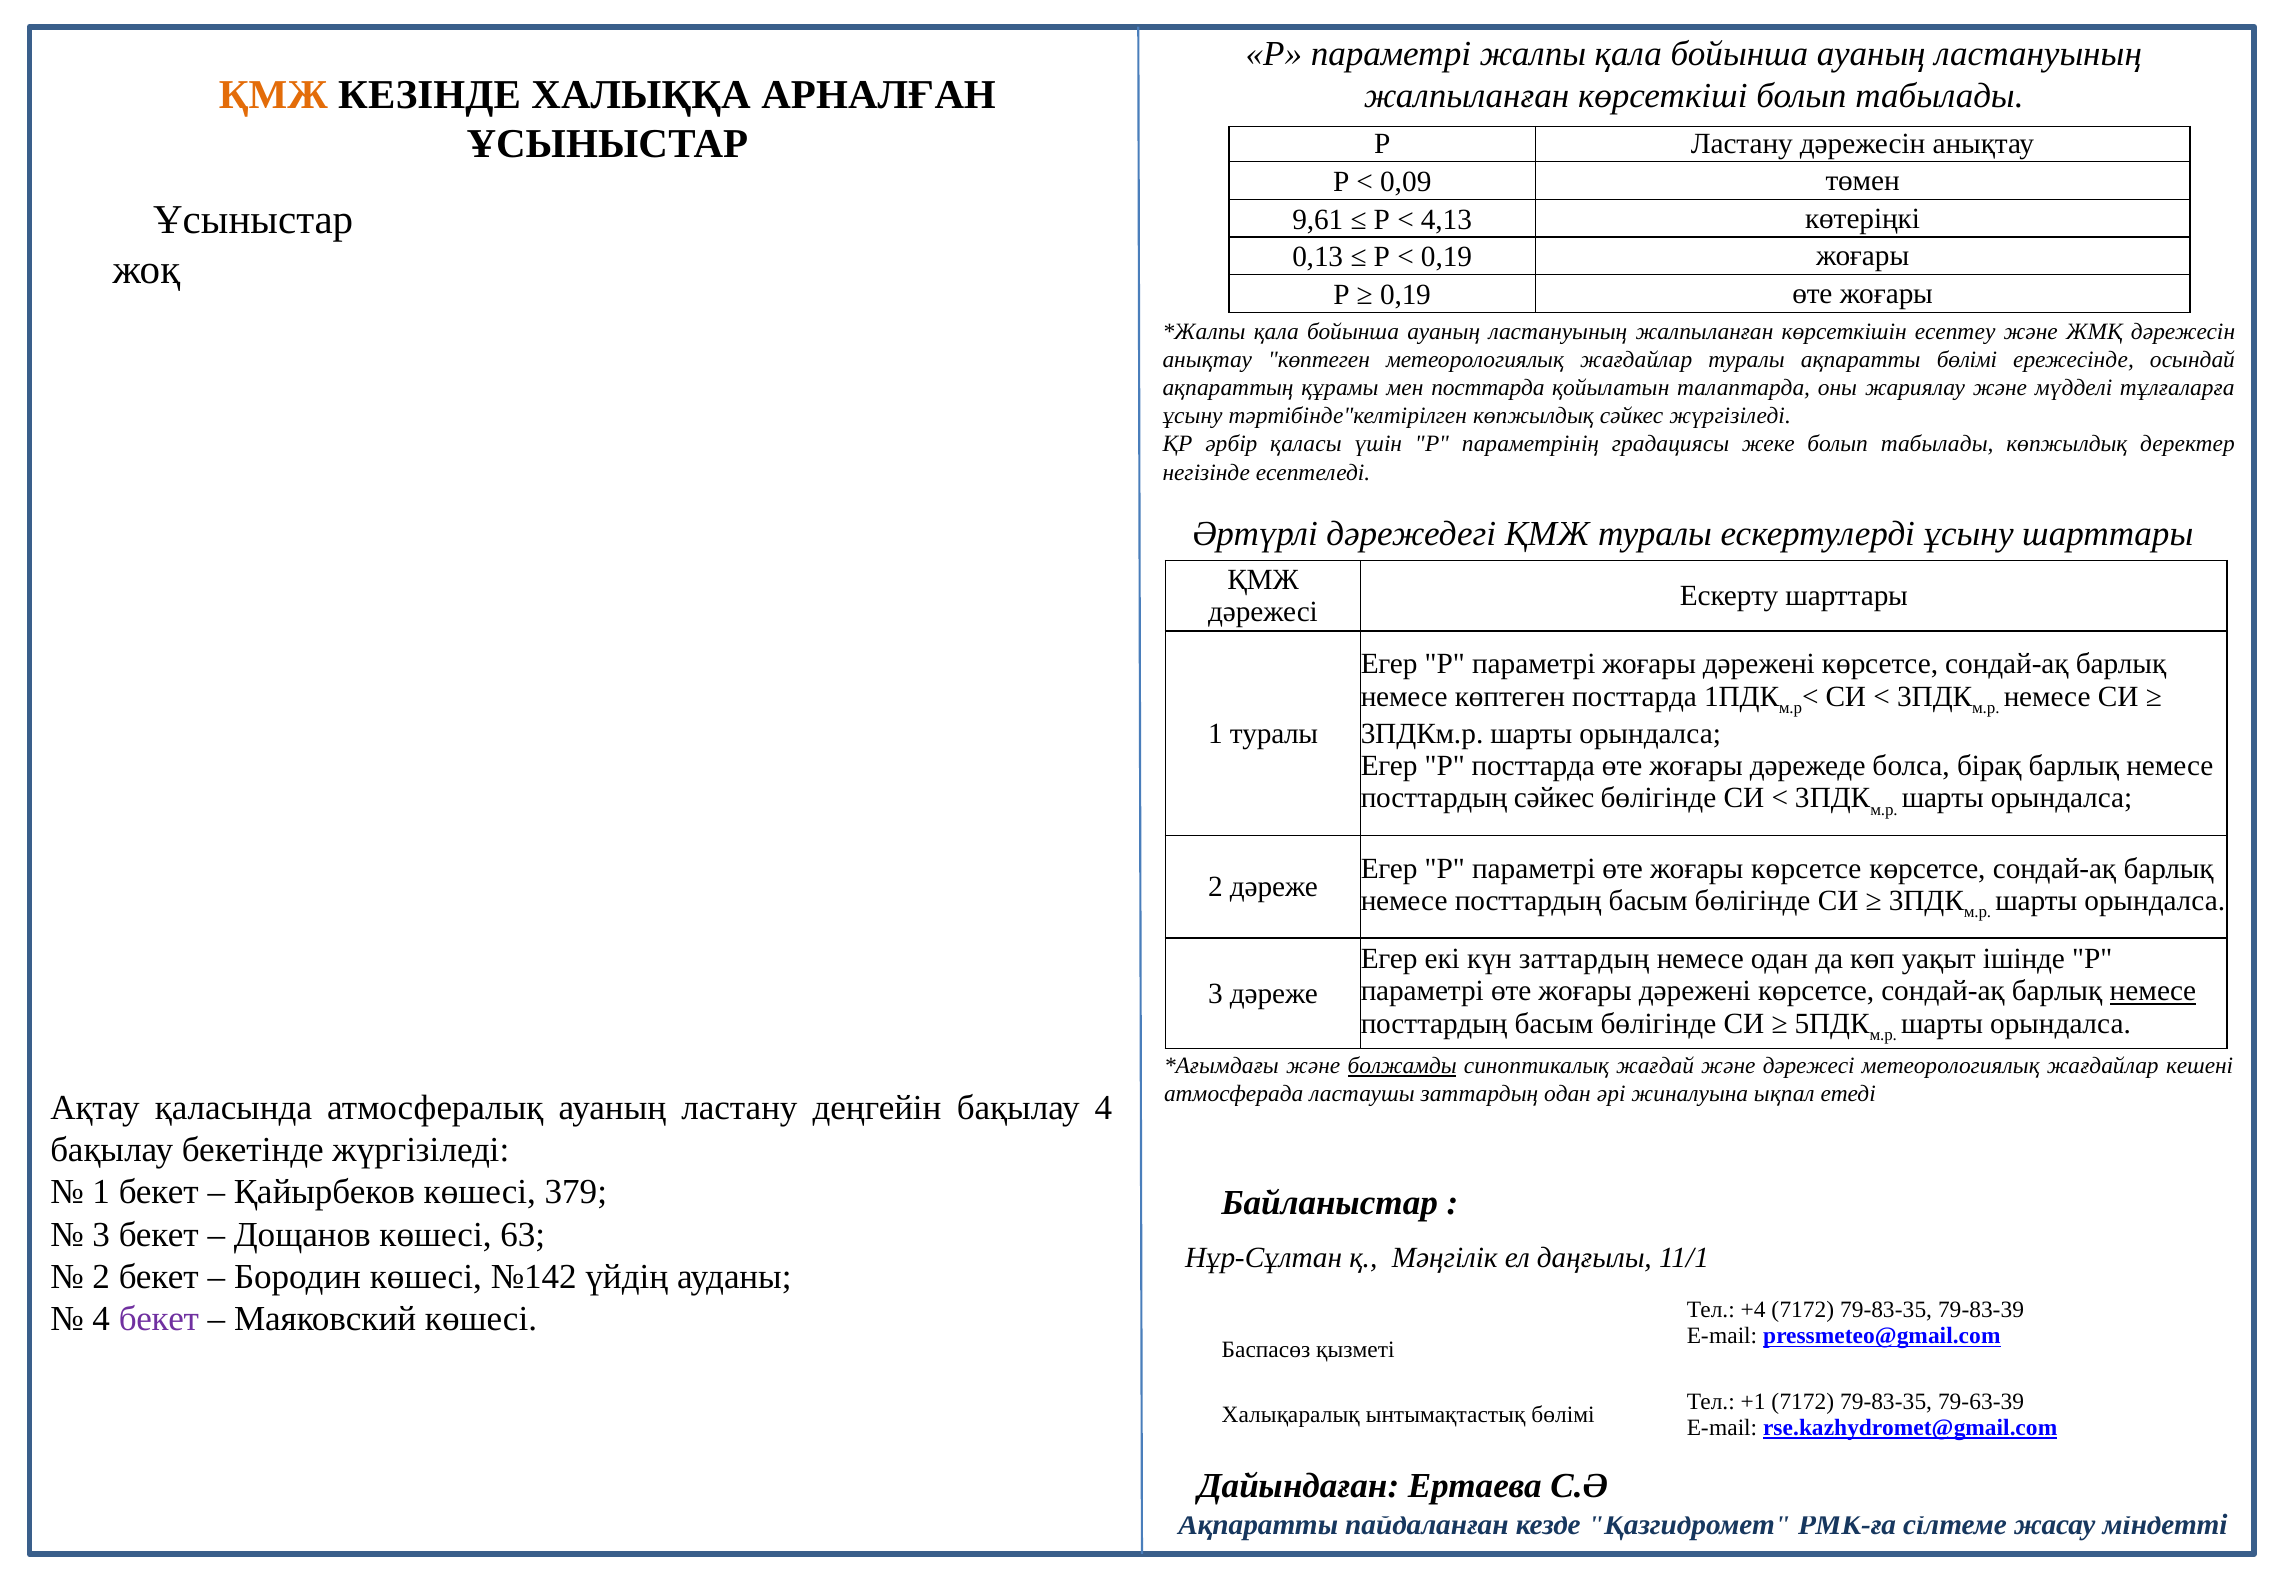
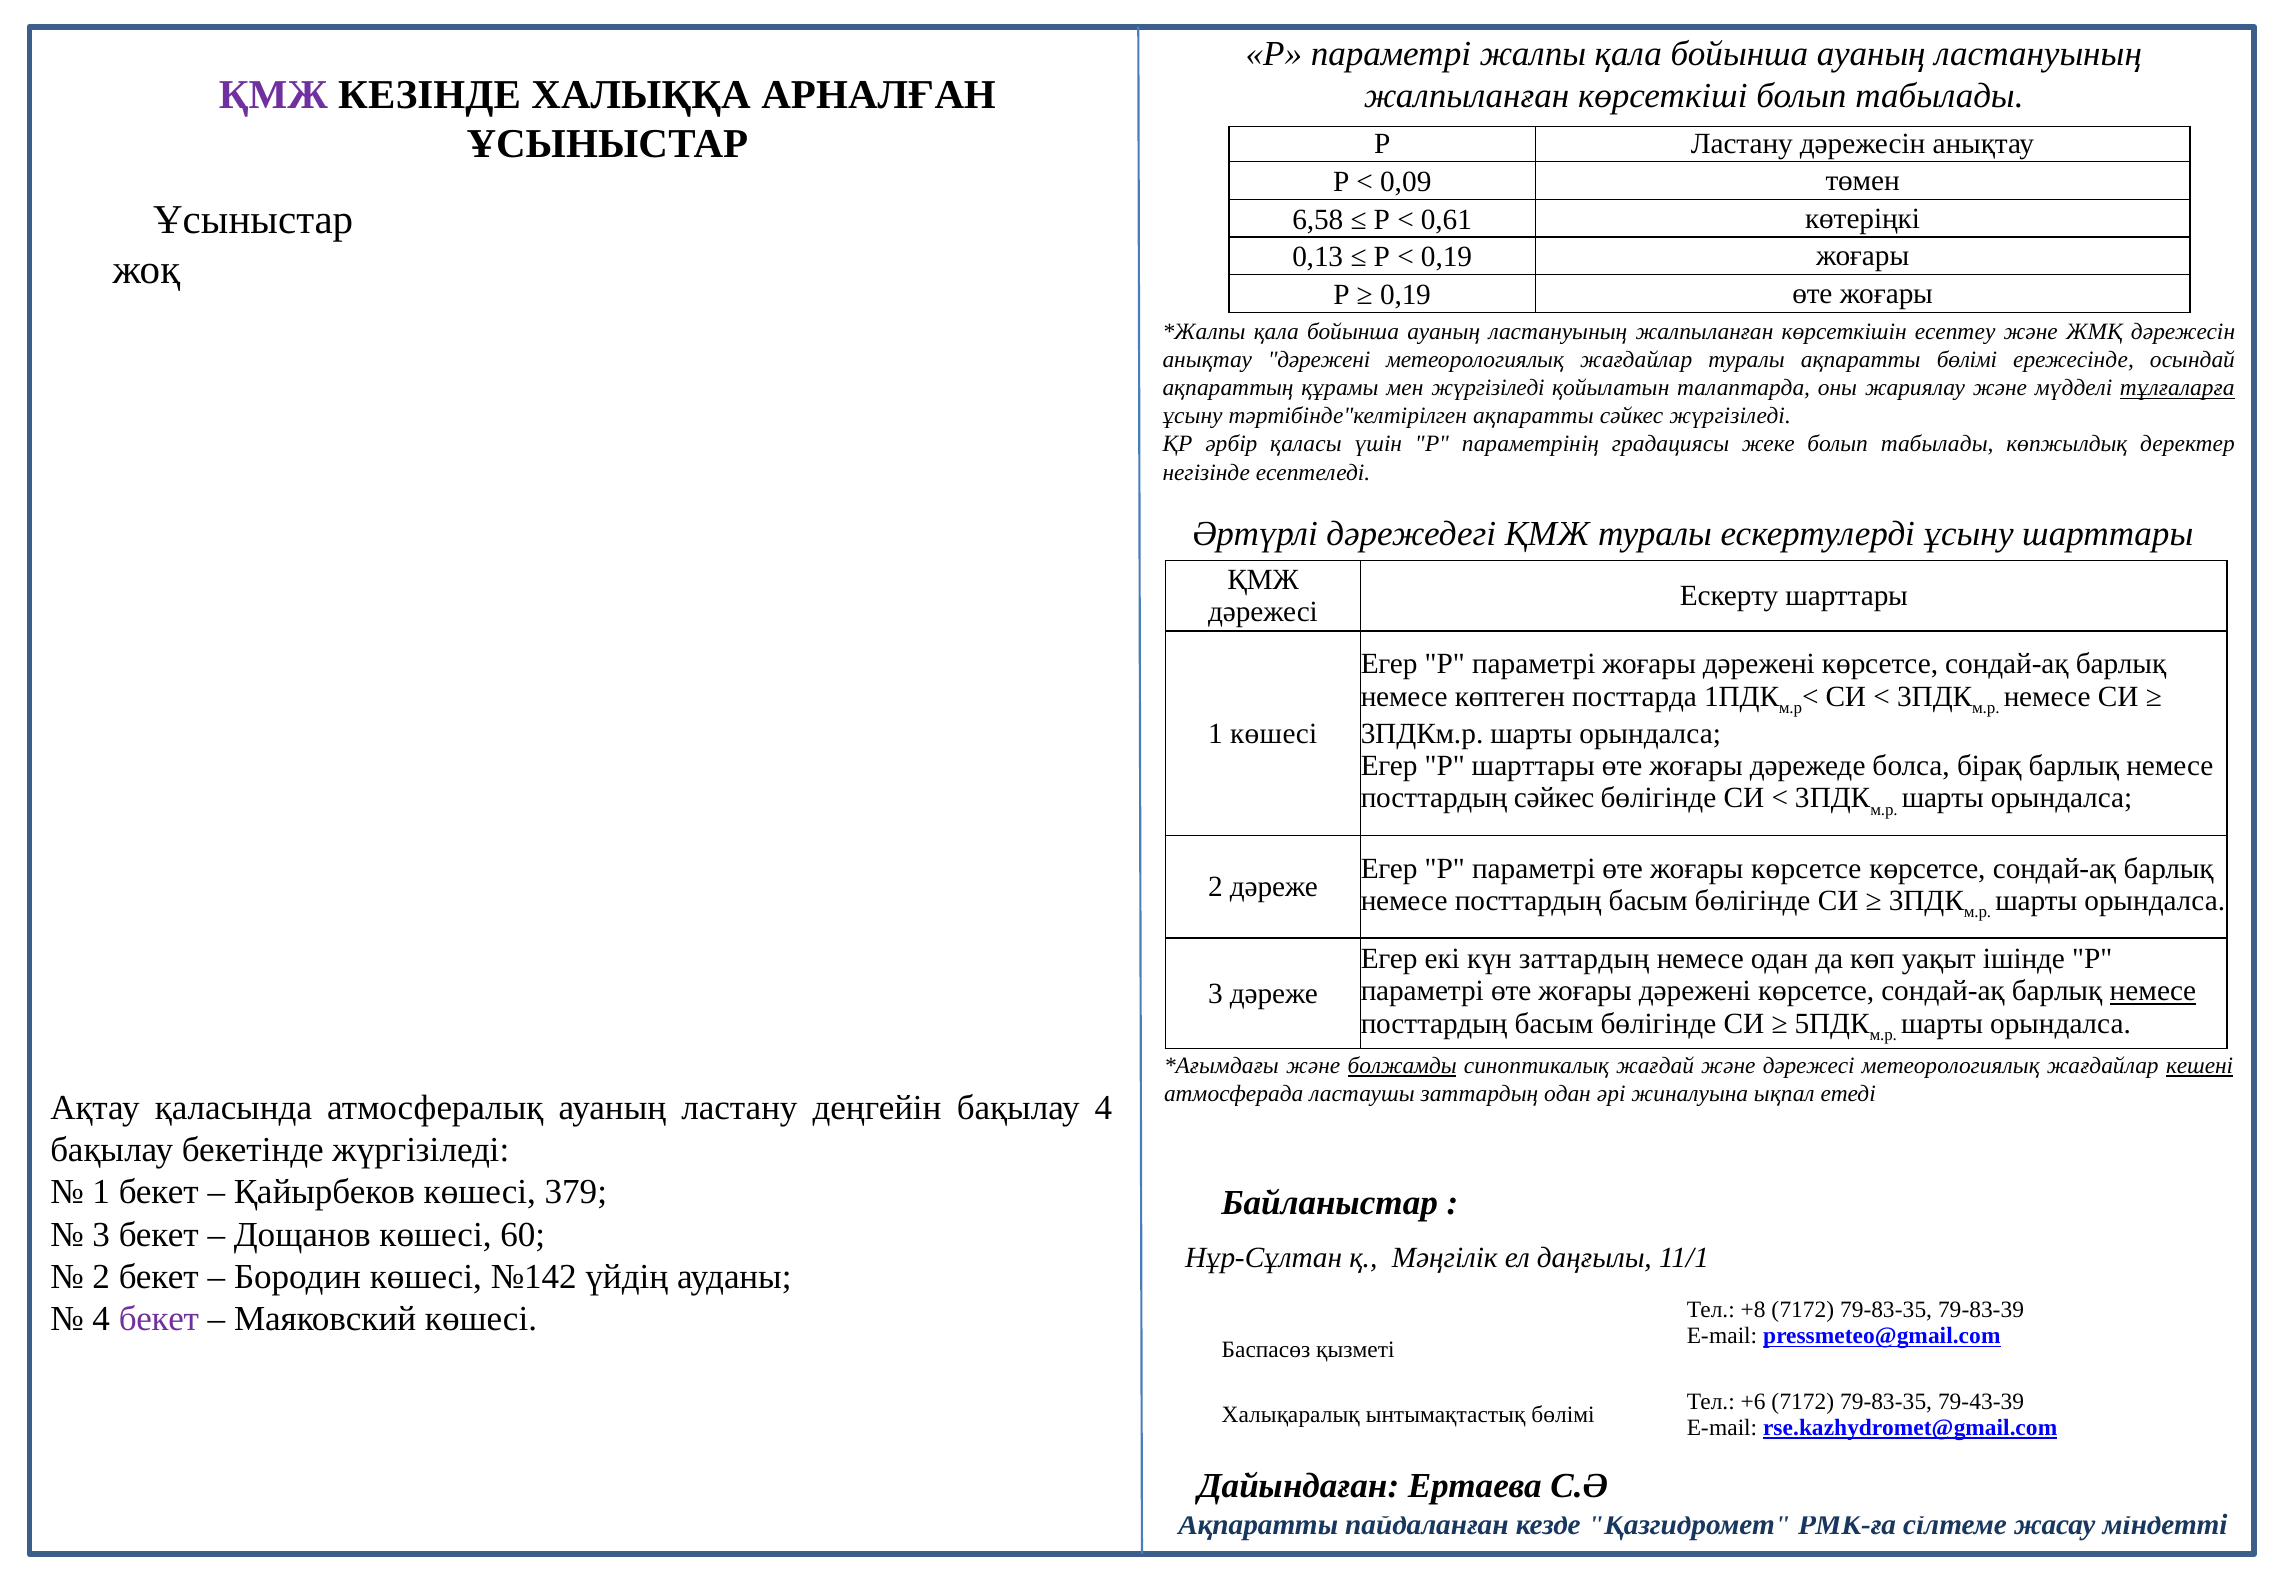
ҚМЖ at (273, 95) colour: orange -> purple
9,61: 9,61 -> 6,58
4,13: 4,13 -> 0,61
анықтау көптеген: көптеген -> дәрежені
мен посттарда: посттарда -> жүргізіледі
тұлғаларға underline: none -> present
тәртібінде"келтірілген көпжылдық: көпжылдық -> ақпаратты
1 туралы: туралы -> көшесі
P посттарда: посттарда -> шарттары
кешені underline: none -> present
63: 63 -> 60
+4: +4 -> +8
+1: +1 -> +6
79-63-39: 79-63-39 -> 79-43-39
